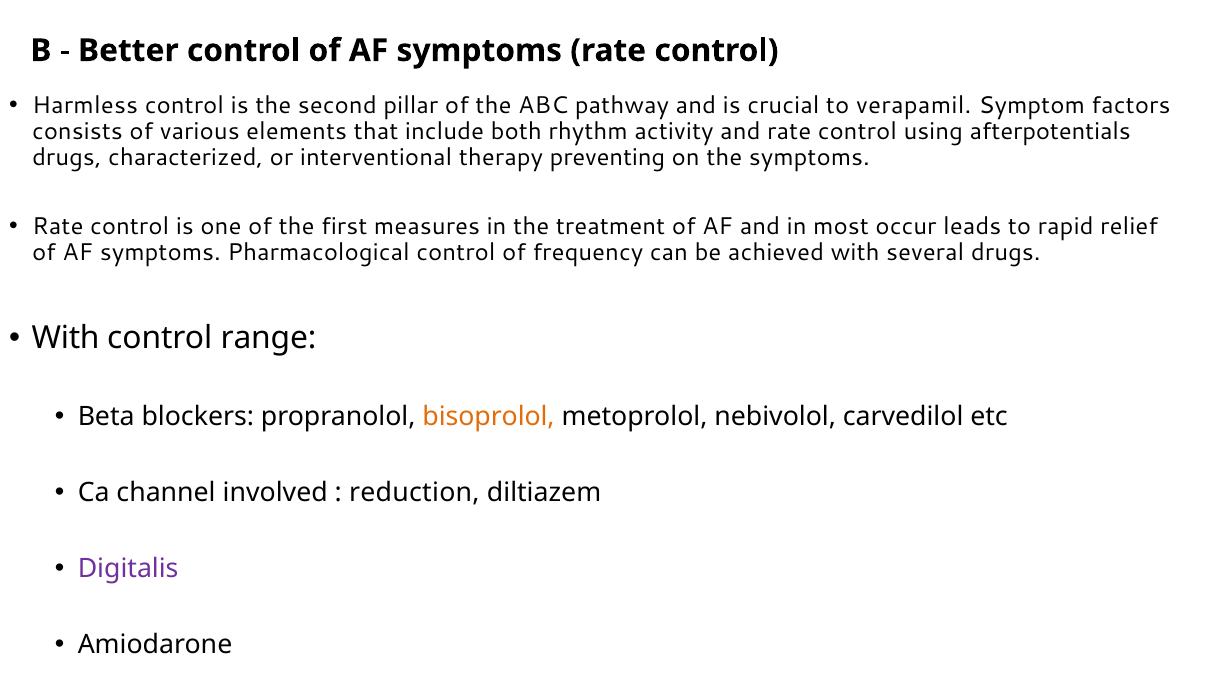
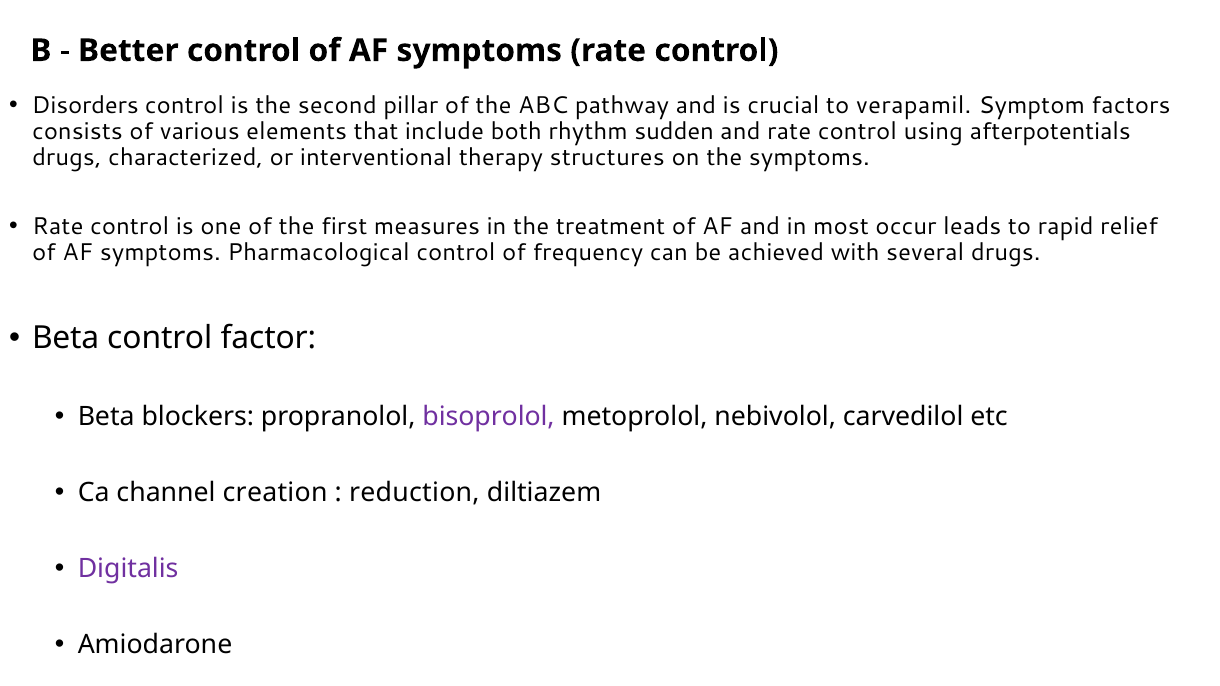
Harmless: Harmless -> Disorders
activity: activity -> sudden
preventing: preventing -> structures
With at (66, 338): With -> Beta
range: range -> factor
bisoprolol colour: orange -> purple
involved: involved -> creation
